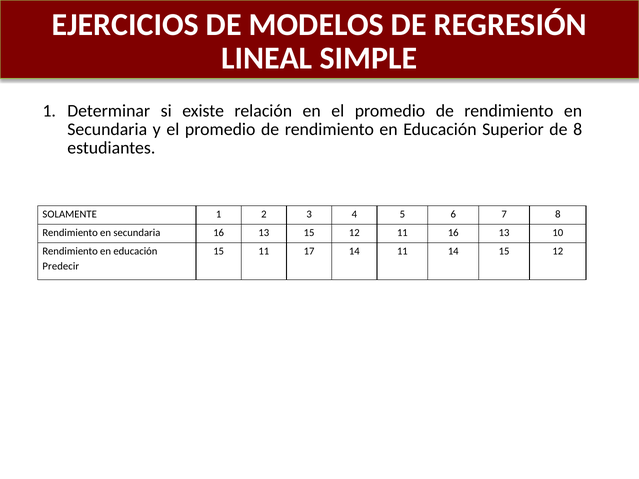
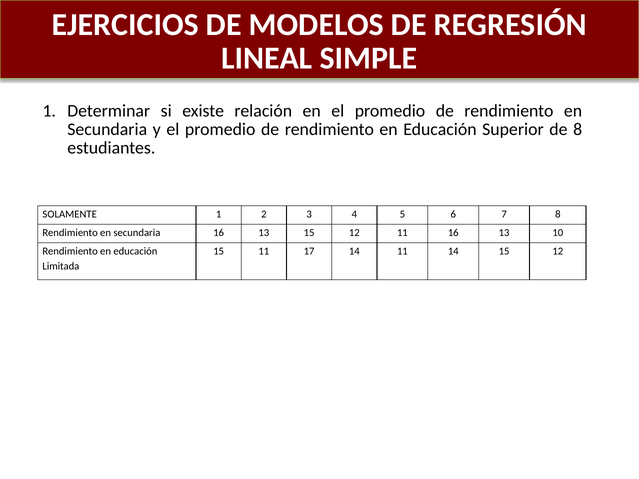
Predecir: Predecir -> Limitada
